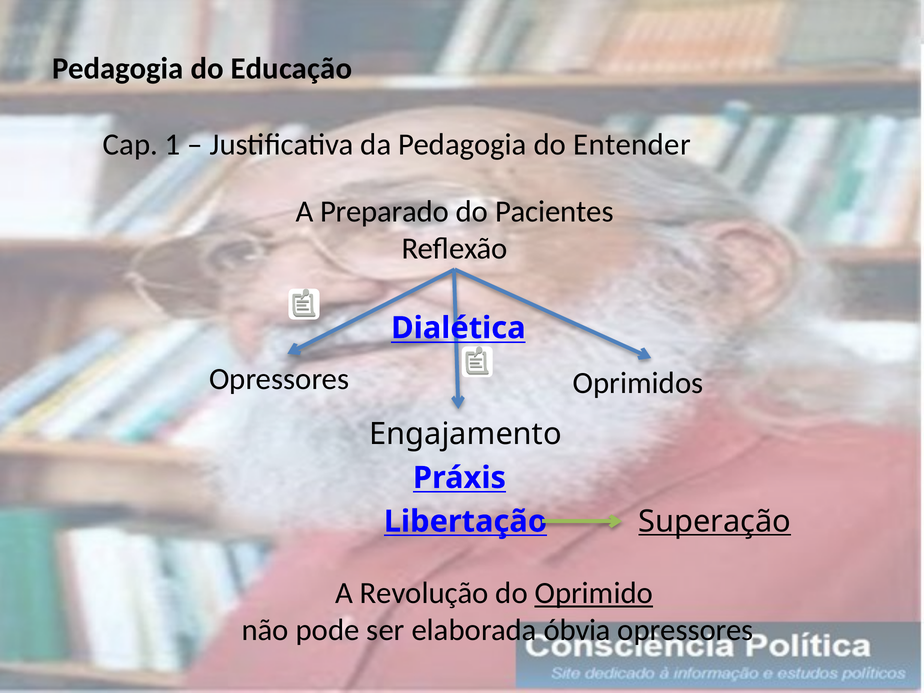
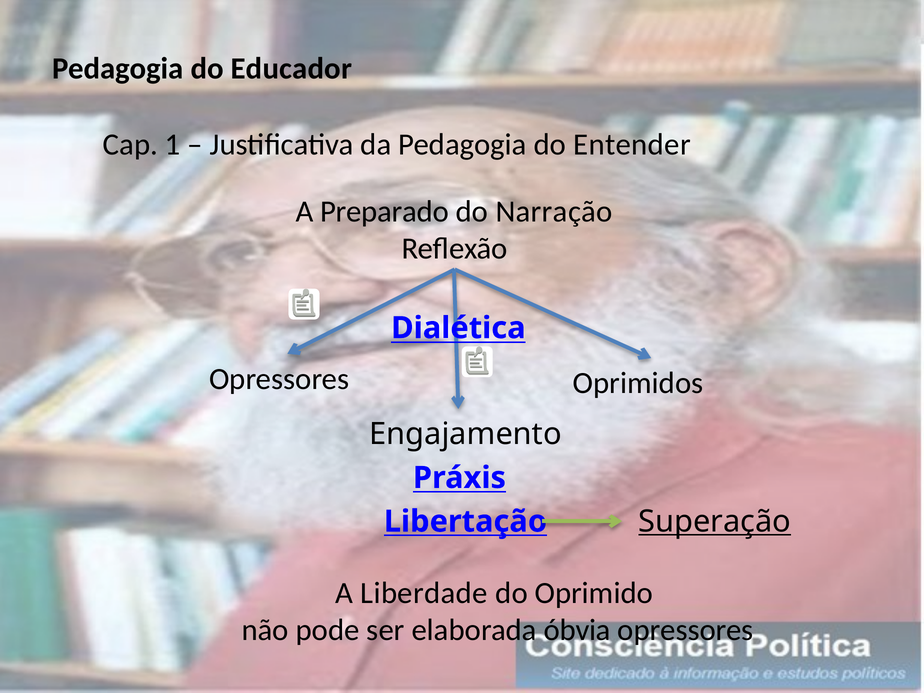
Educação: Educação -> Educador
Pacientes: Pacientes -> Narração
Revolução: Revolução -> Liberdade
Oprimido underline: present -> none
